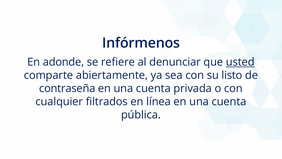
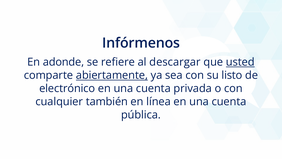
denunciar: denunciar -> descargar
abiertamente underline: none -> present
contraseña: contraseña -> electrónico
filtrados: filtrados -> también
